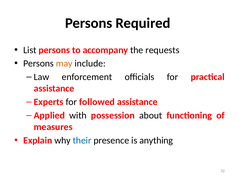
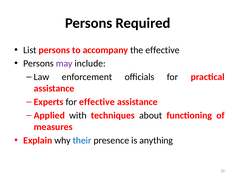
the requests: requests -> effective
may colour: orange -> purple
for followed: followed -> effective
possession: possession -> techniques
